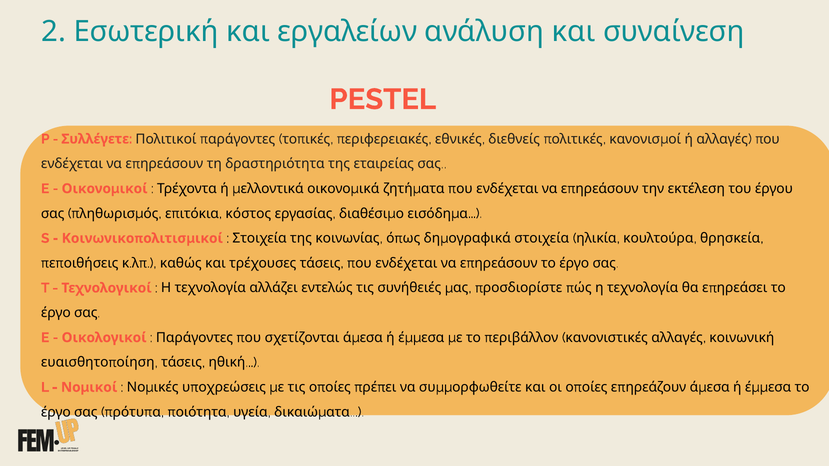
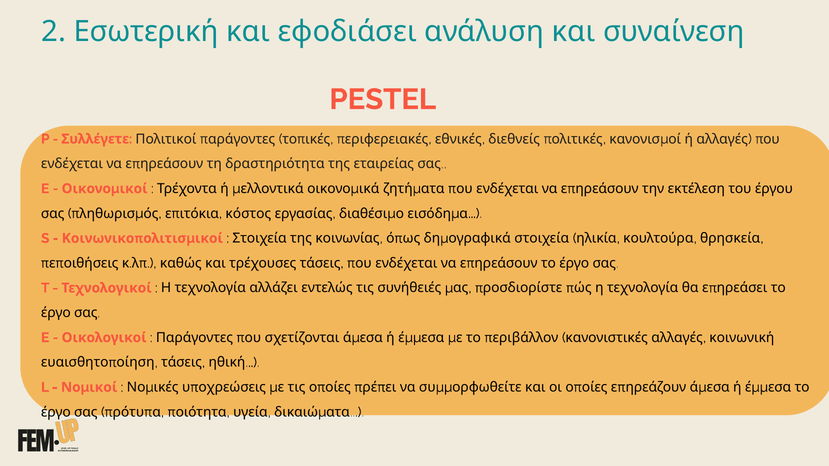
εργαλείων: εργαλείων -> εφοδιάσει
